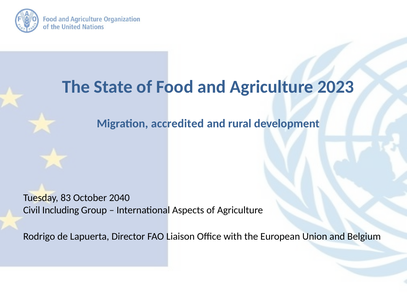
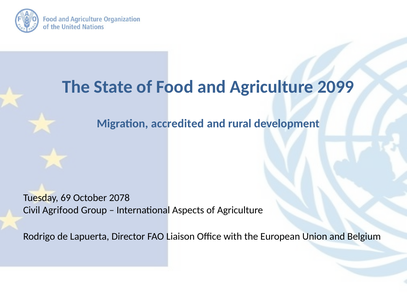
2023: 2023 -> 2099
83: 83 -> 69
2040: 2040 -> 2078
Including: Including -> Agrifood
